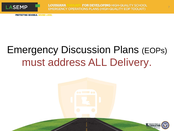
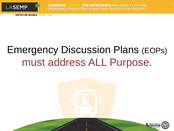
Delivery: Delivery -> Purpose
